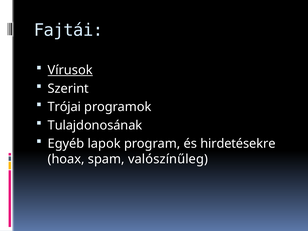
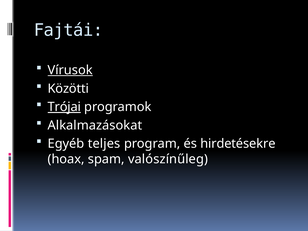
Szerint: Szerint -> Közötti
Trójai underline: none -> present
Tulajdonosának: Tulajdonosának -> Alkalmazásokat
lapok: lapok -> teljes
